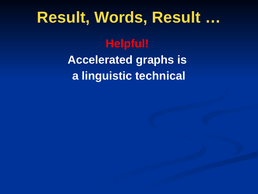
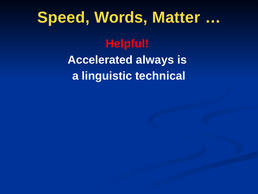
Result at (63, 17): Result -> Speed
Words Result: Result -> Matter
graphs: graphs -> always
